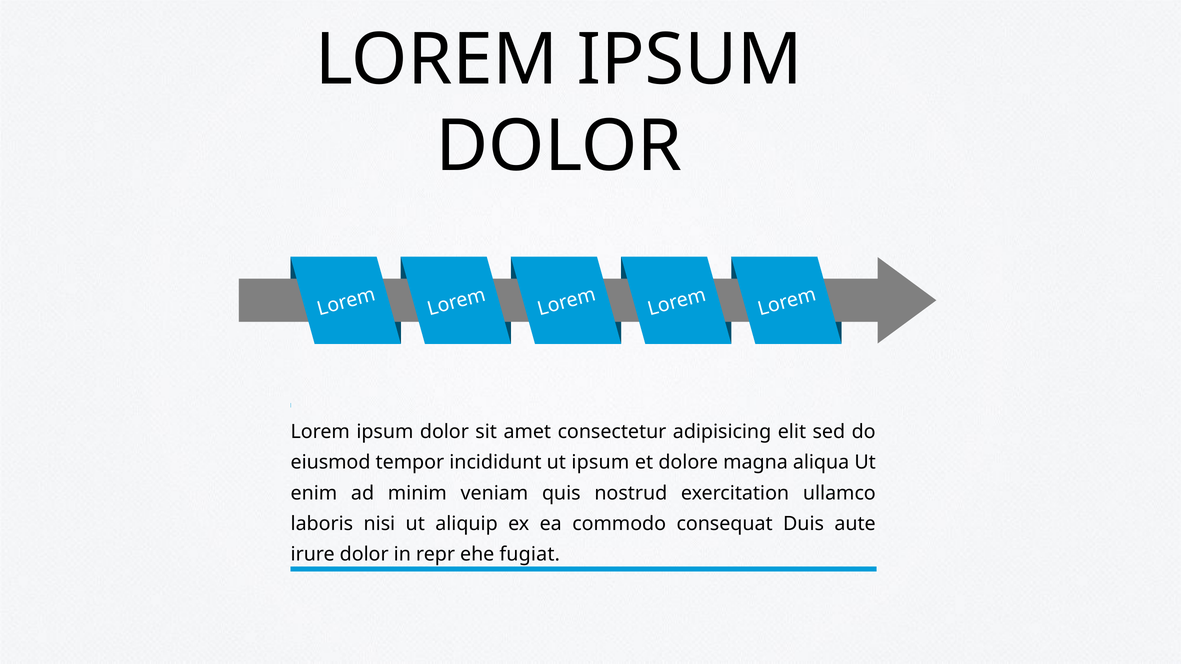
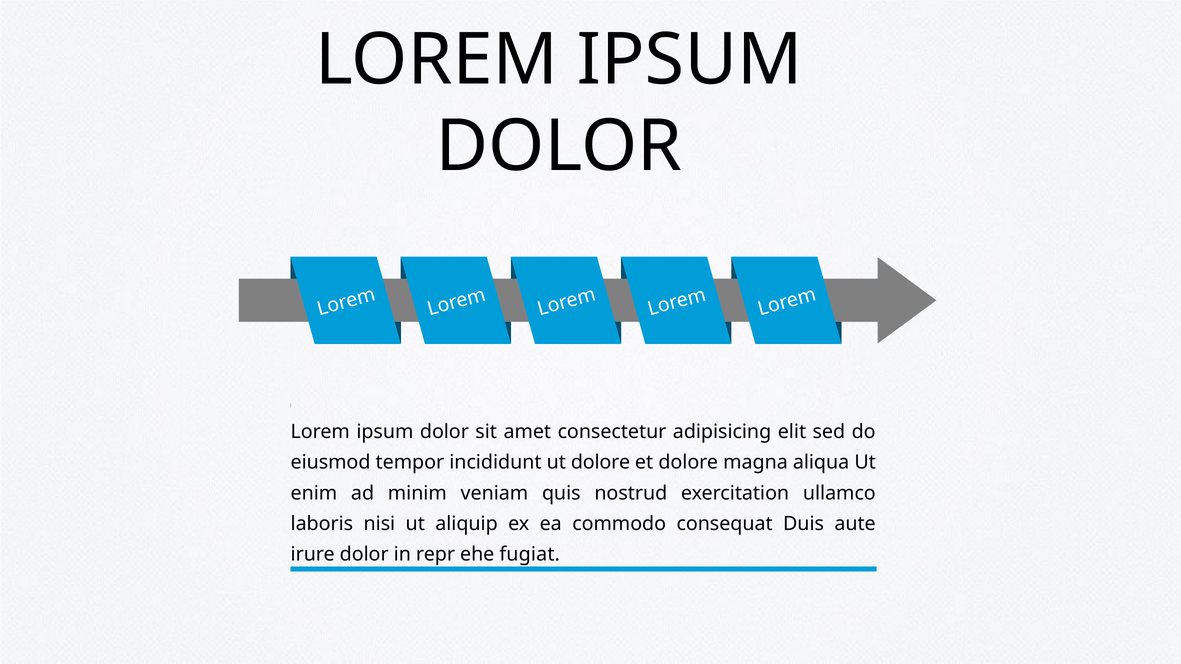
ut ipsum: ipsum -> dolore
